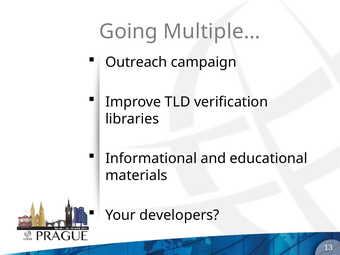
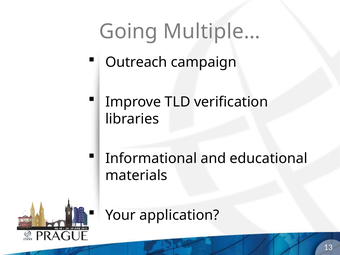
developers: developers -> application
